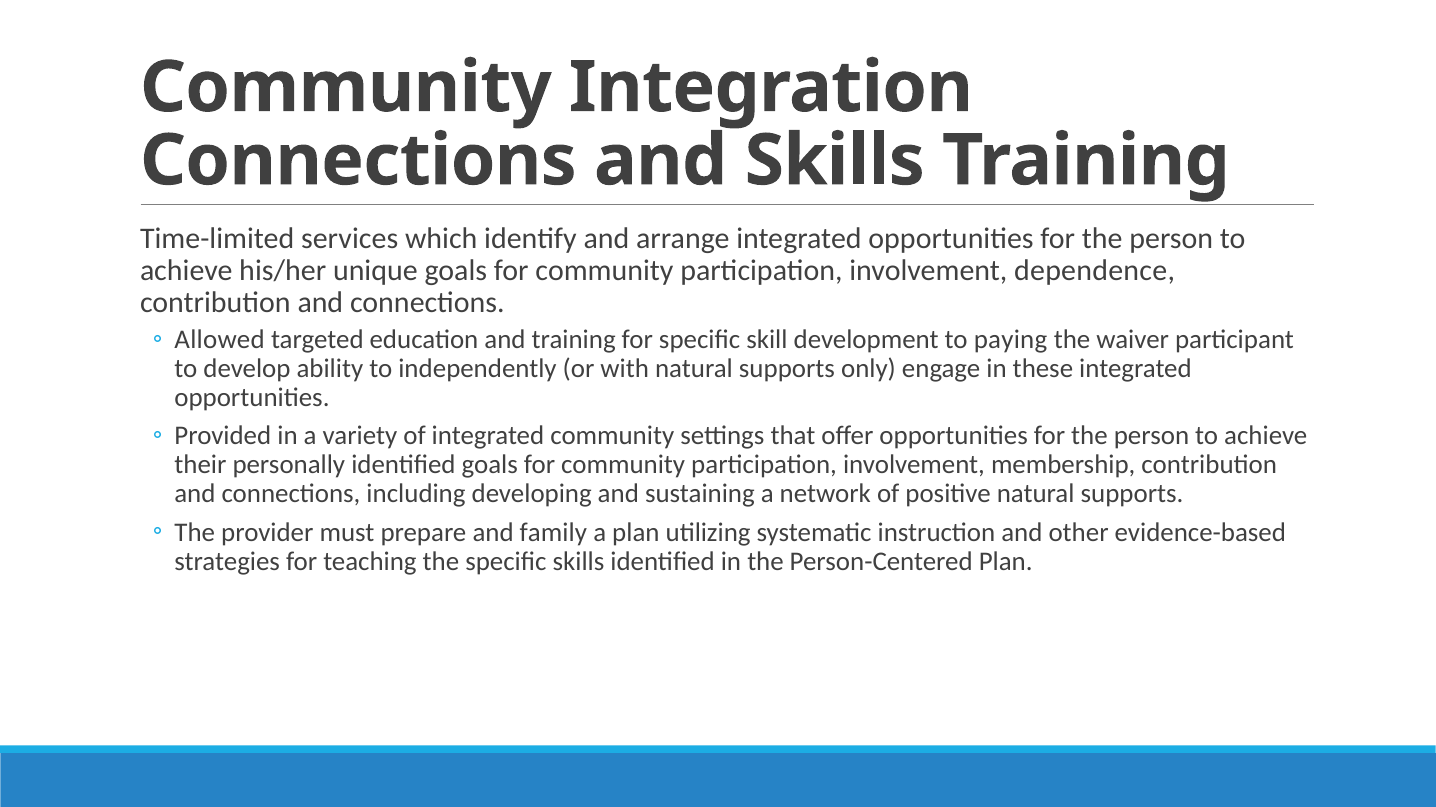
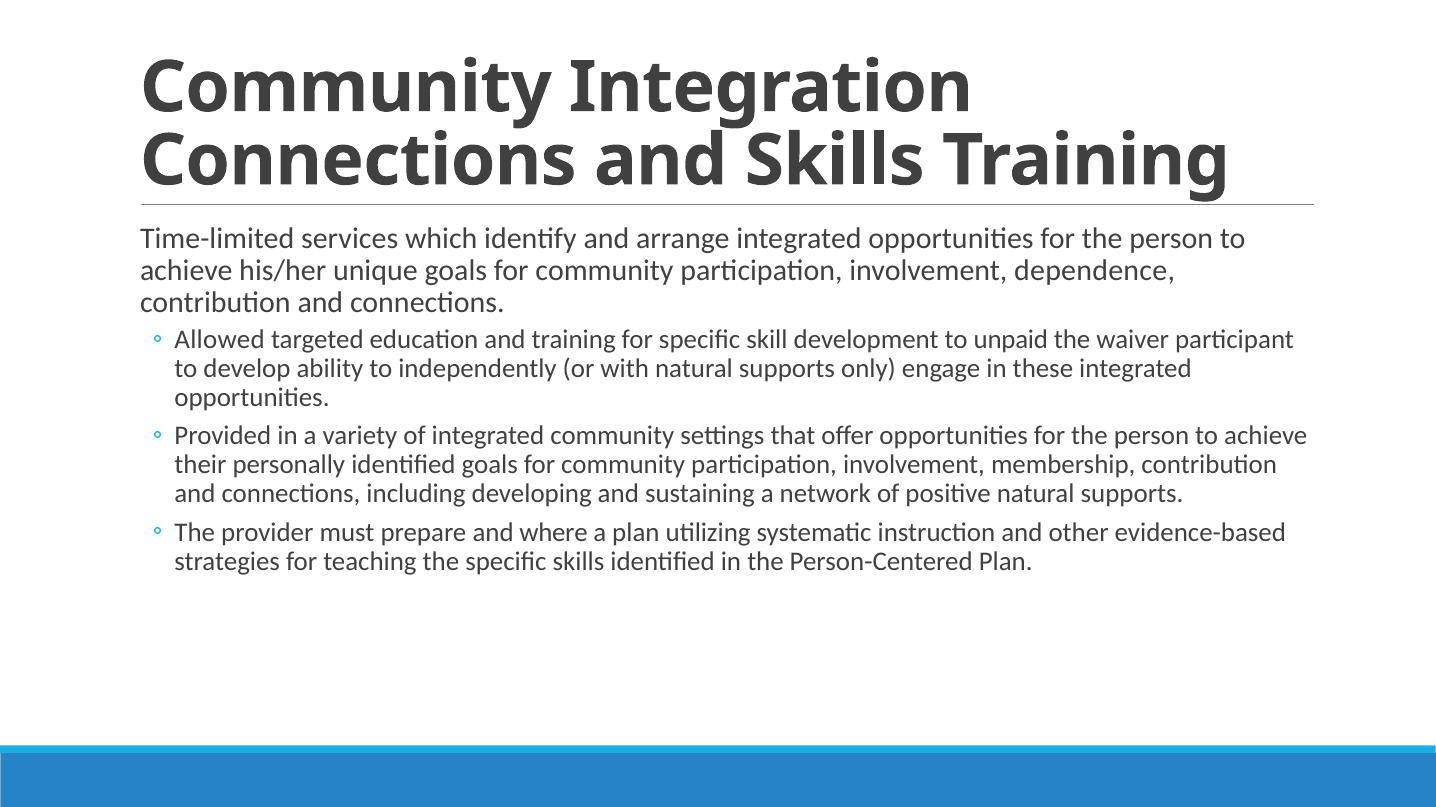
paying: paying -> unpaid
family: family -> where
